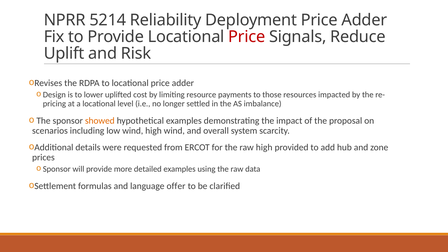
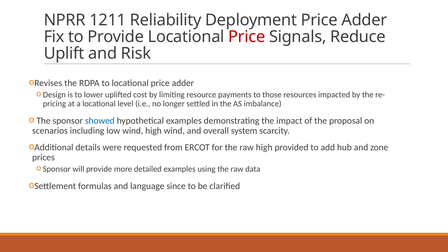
5214: 5214 -> 1211
showed colour: orange -> blue
offer: offer -> since
